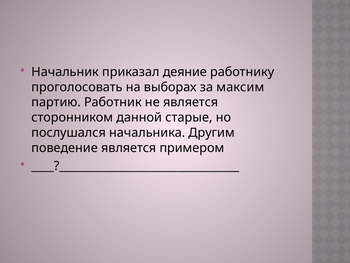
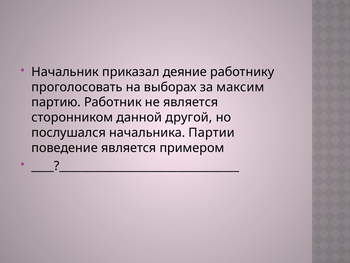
старые: старые -> другой
Другим: Другим -> Партии
